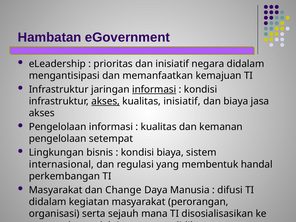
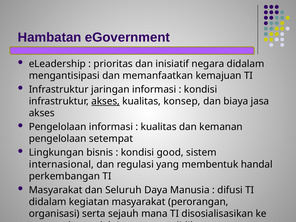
informasi at (154, 89) underline: present -> none
kualitas inisiatif: inisiatif -> konsep
kondisi biaya: biaya -> good
Change: Change -> Seluruh
